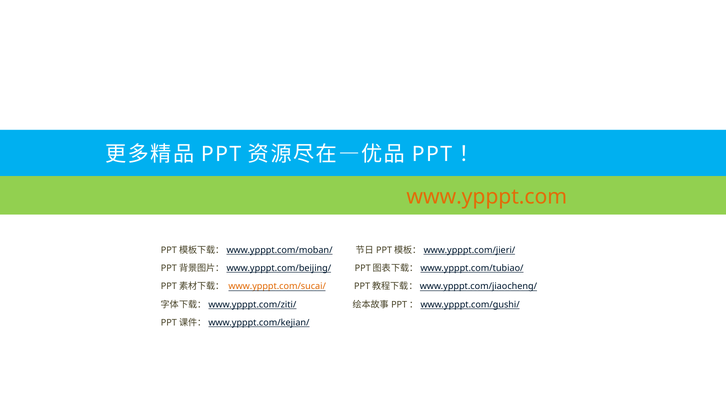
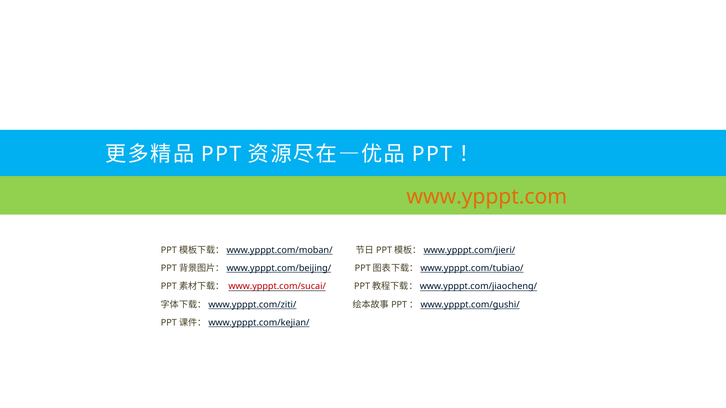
www.ypppt.com/sucai/ colour: orange -> red
